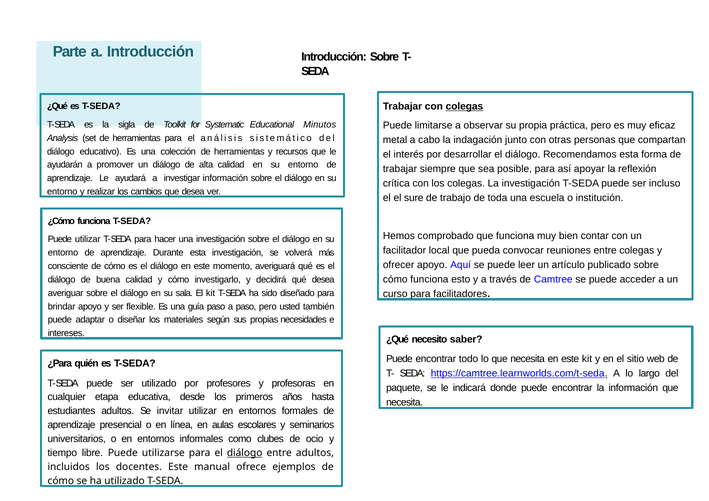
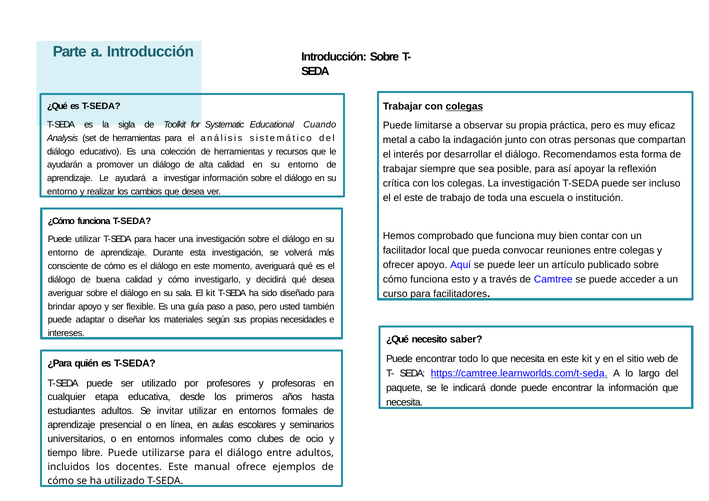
Minutos: Minutos -> Cuando
el sure: sure -> este
diálogo at (245, 453) underline: present -> none
